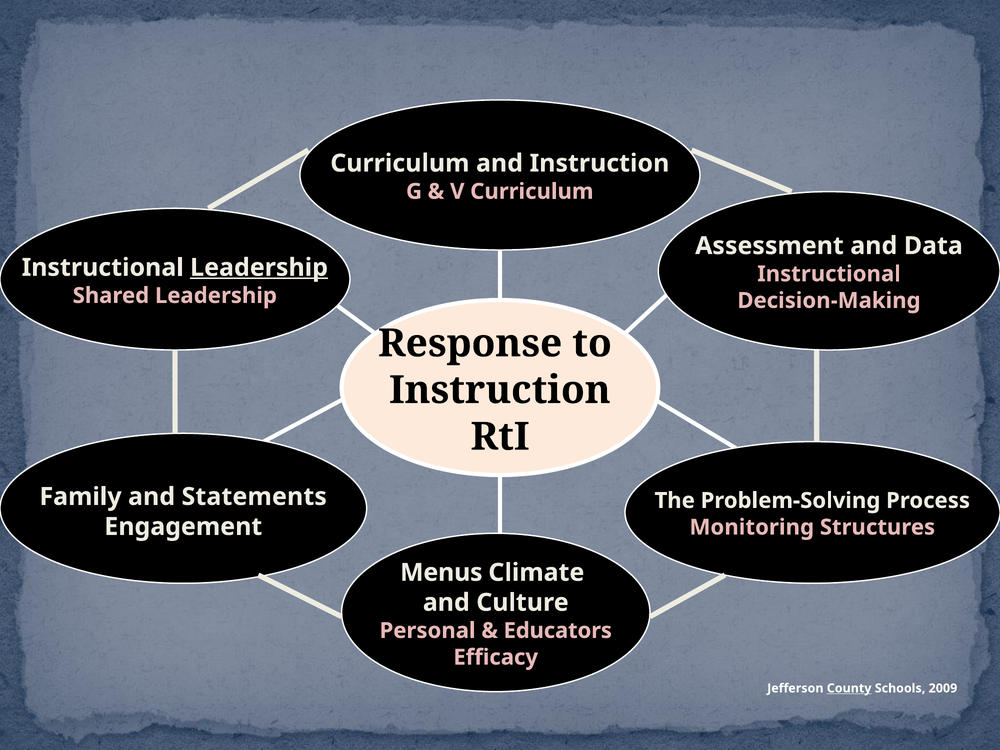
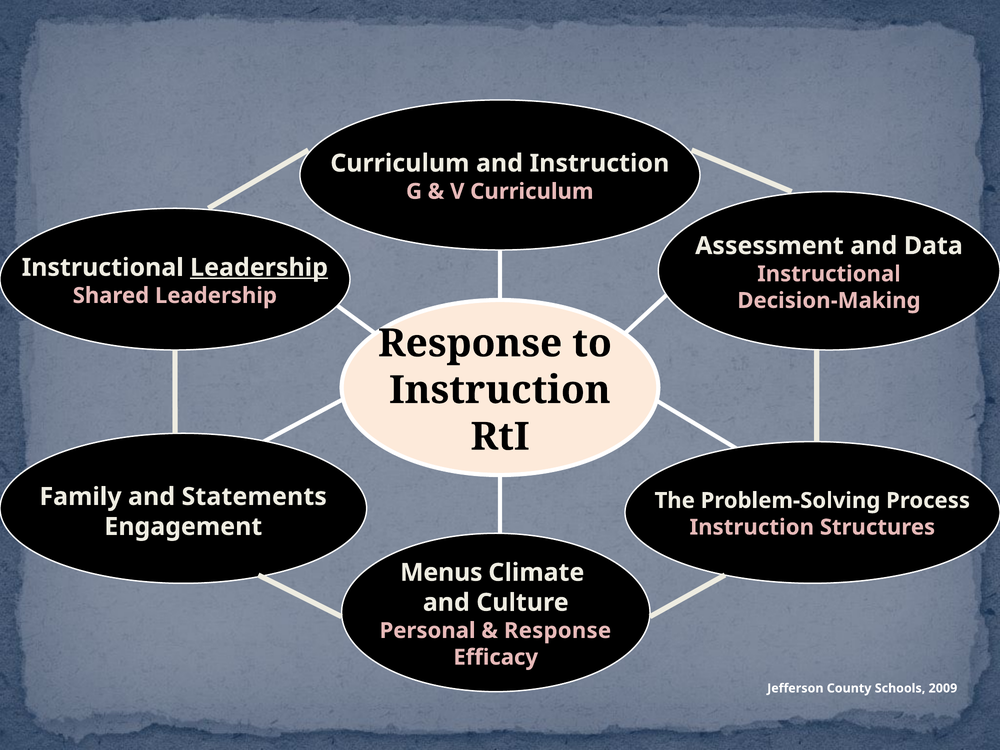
Monitoring at (752, 527): Monitoring -> Instruction
Educators at (558, 631): Educators -> Response
County underline: present -> none
